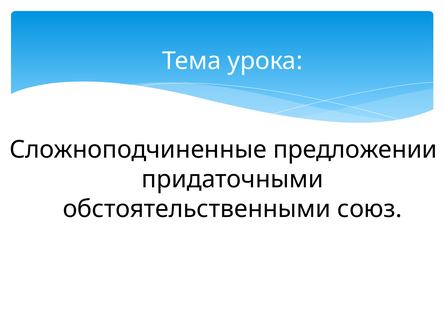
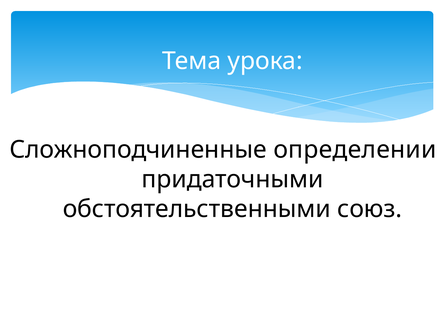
предложении: предложении -> определении
